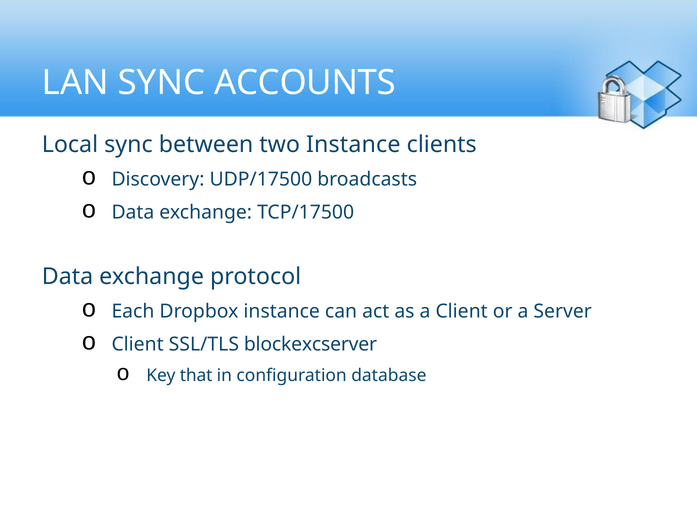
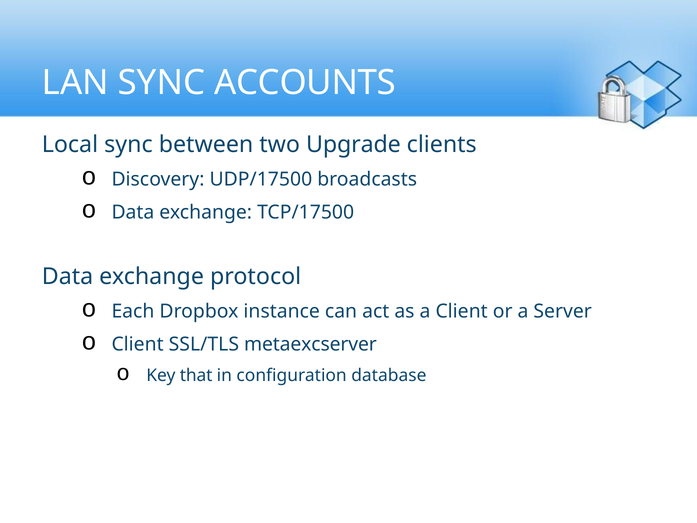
two Instance: Instance -> Upgrade
blockexcserver: blockexcserver -> metaexcserver
